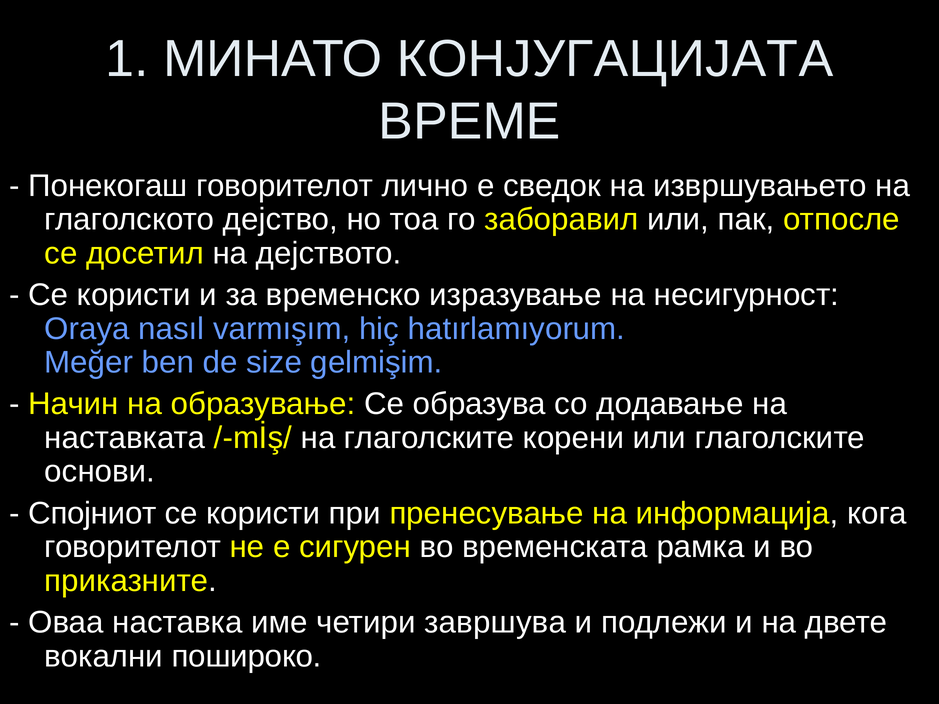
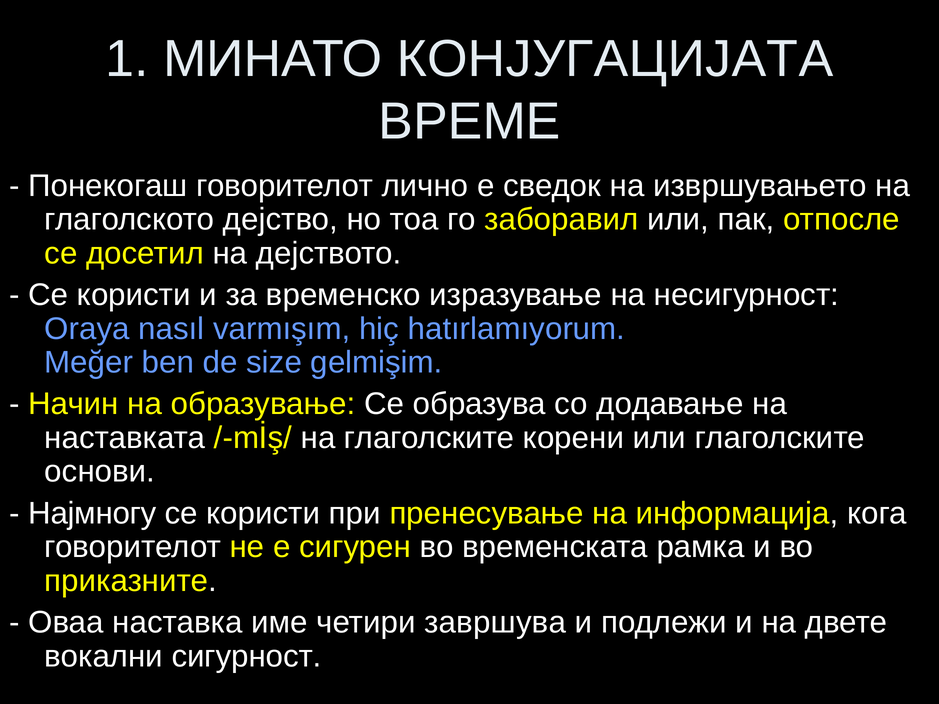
Спојниот: Спојниот -> Најмногу
пошироко: пошироко -> сигурност
